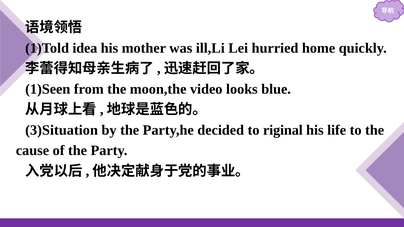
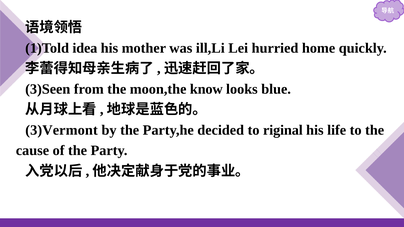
1)Seen: 1)Seen -> 3)Seen
video: video -> know
3)Situation: 3)Situation -> 3)Vermont
